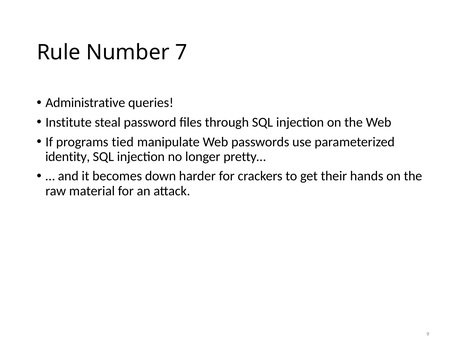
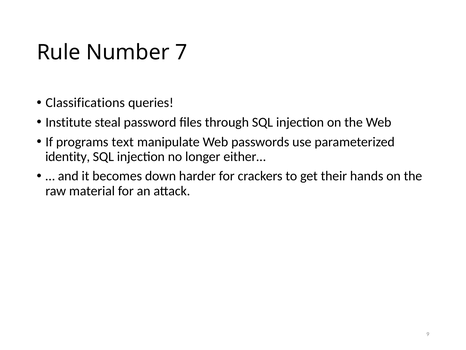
Administrative: Administrative -> Classifications
tied: tied -> text
pretty…: pretty… -> either…
